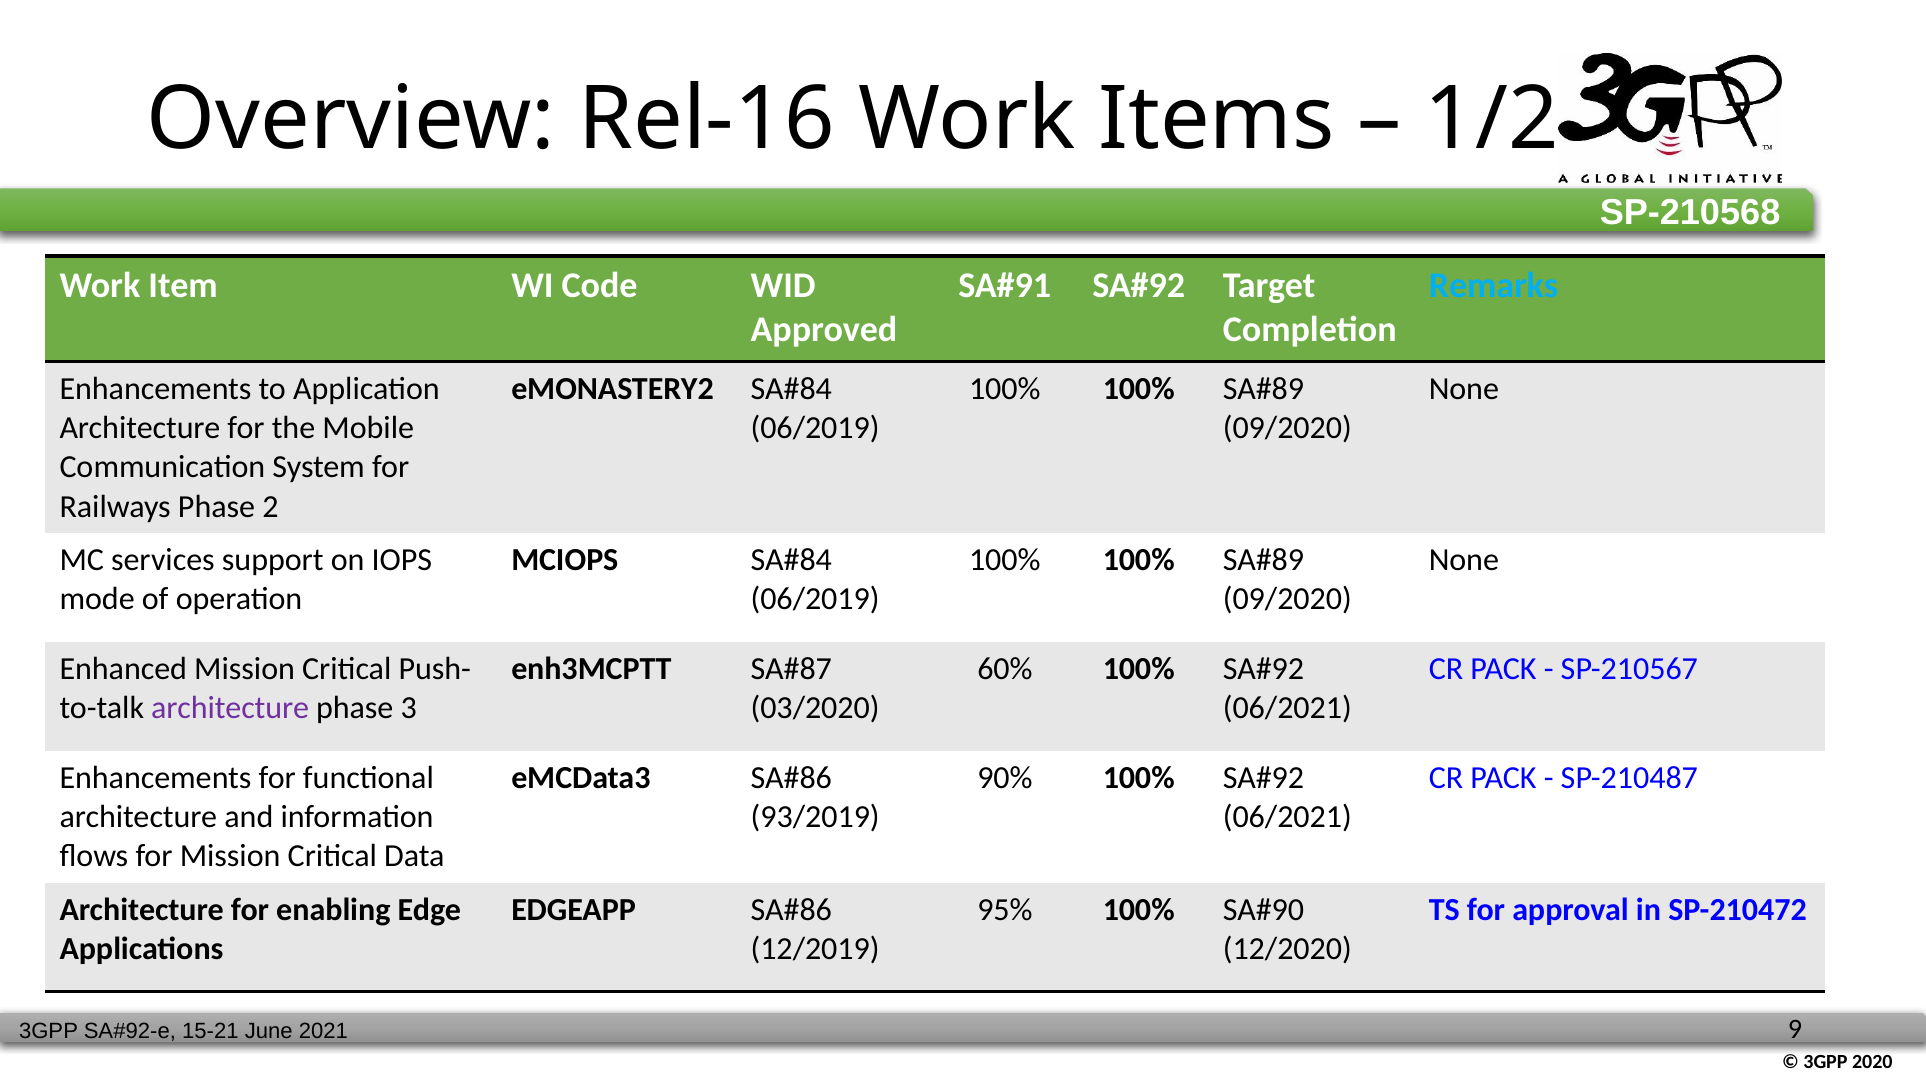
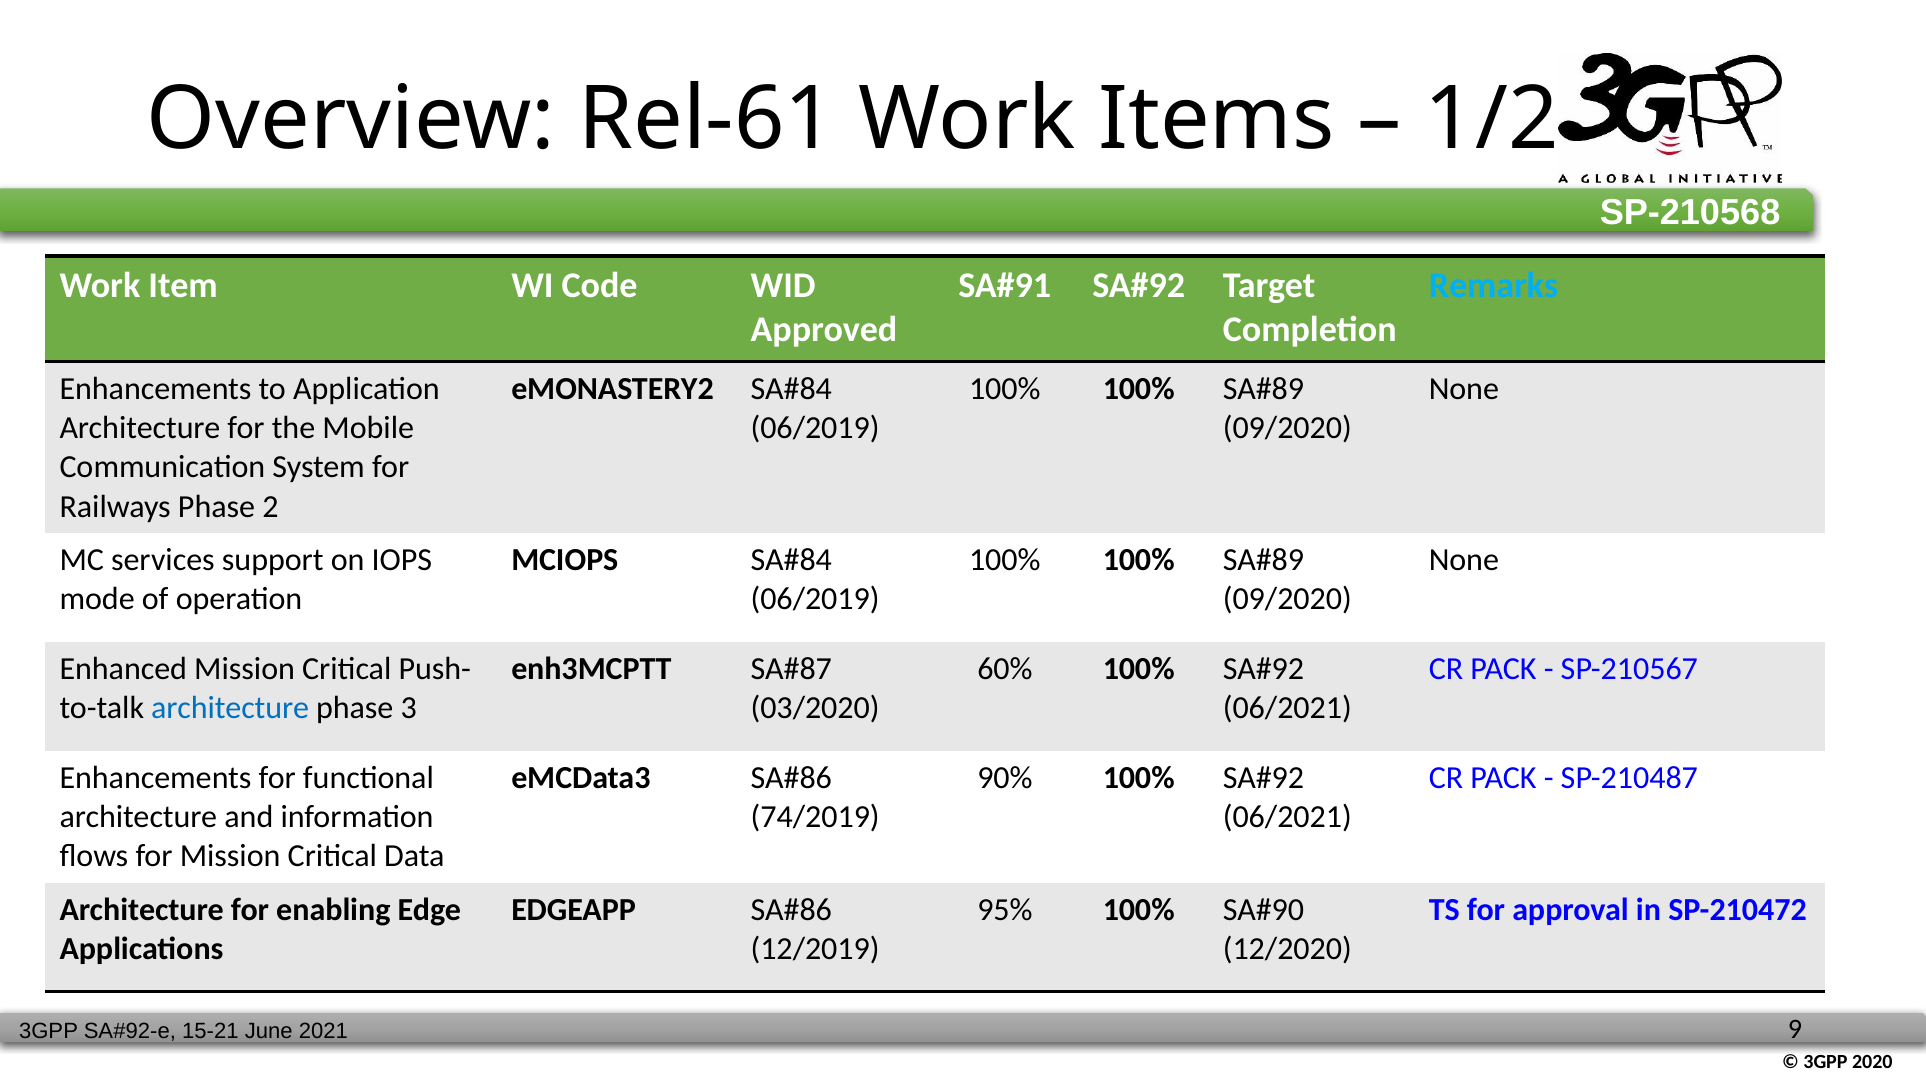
Rel-16: Rel-16 -> Rel-61
architecture at (230, 708) colour: purple -> blue
93/2019: 93/2019 -> 74/2019
